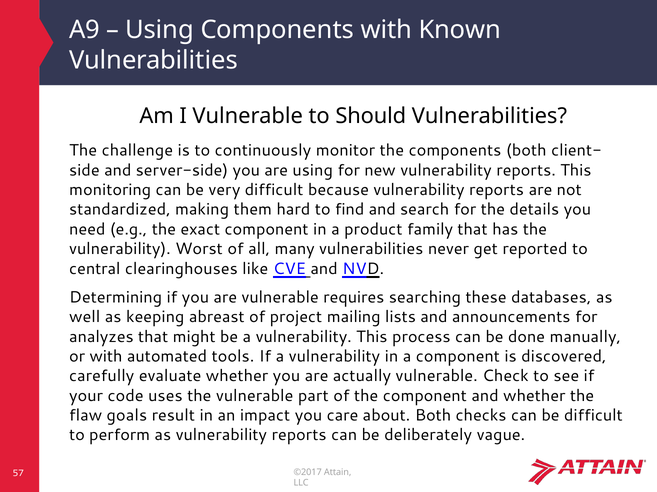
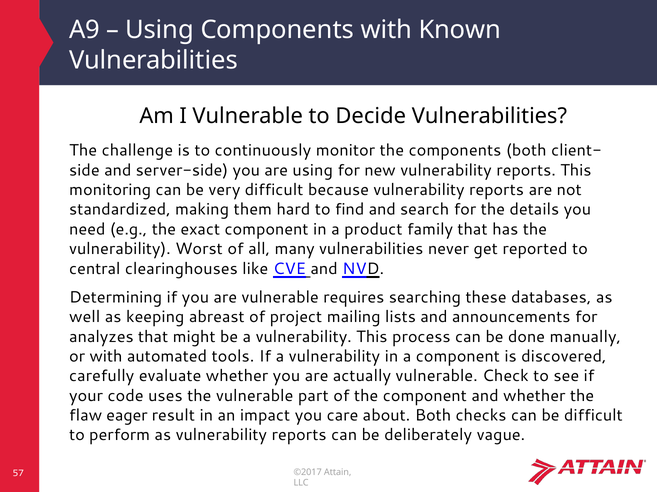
Should: Should -> Decide
goals: goals -> eager
